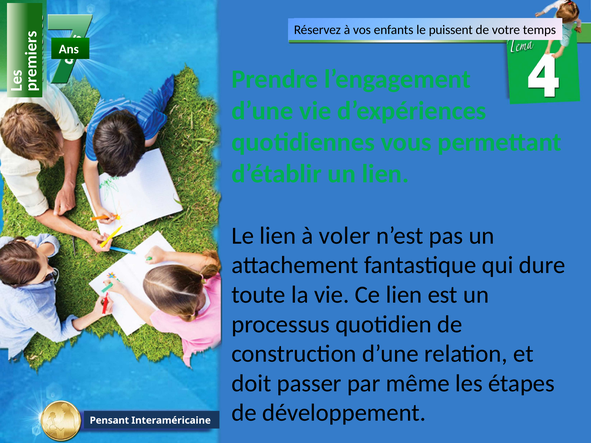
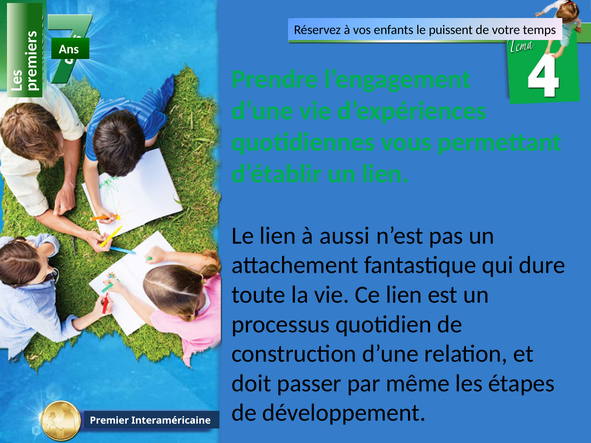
voler: voler -> aussi
Pensant: Pensant -> Premier
